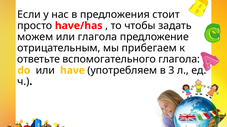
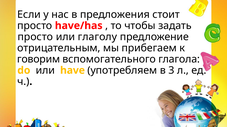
можем at (35, 37): можем -> просто
или глагола: глагола -> глаголу
ответьте: ответьте -> говорим
